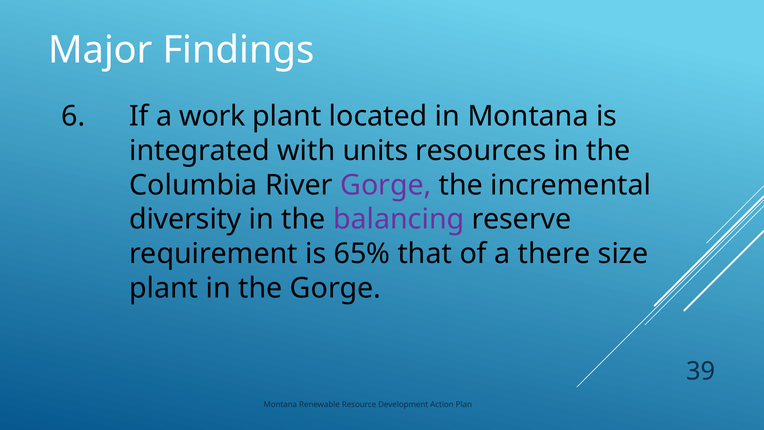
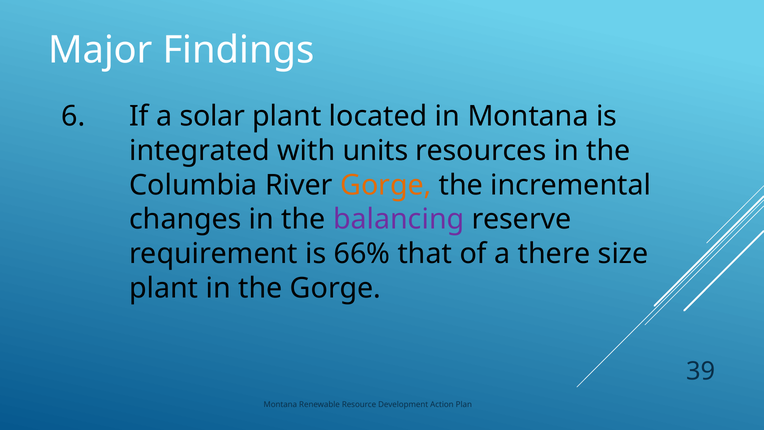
work: work -> solar
Gorge at (386, 185) colour: purple -> orange
diversity: diversity -> changes
65%: 65% -> 66%
